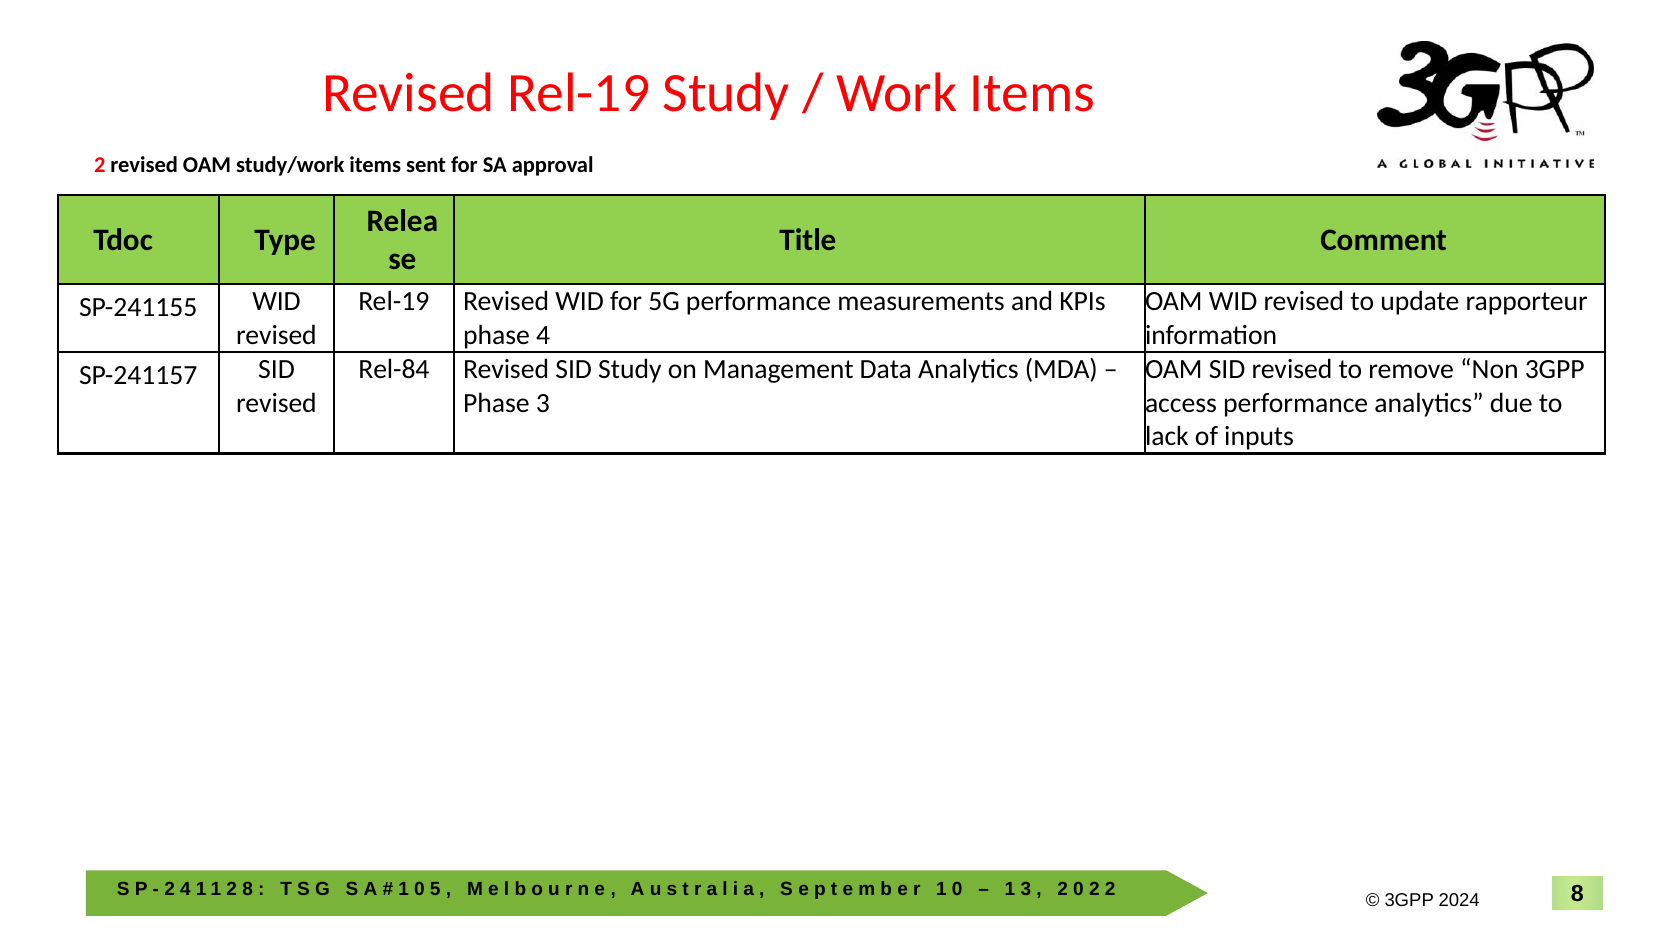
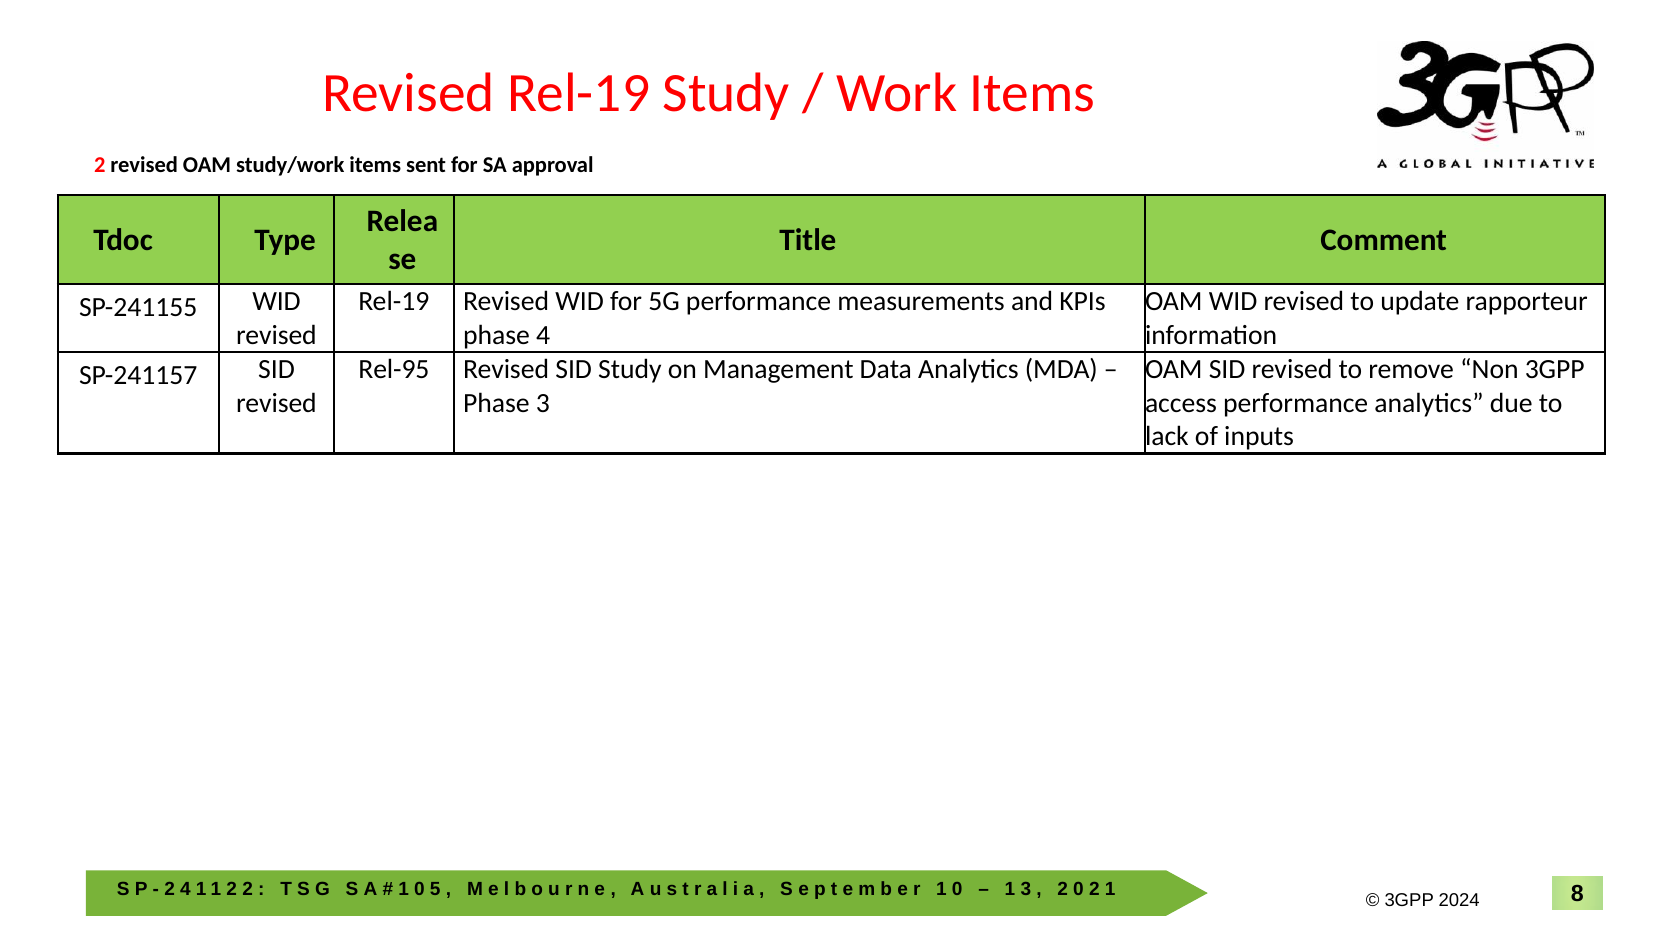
Rel-84: Rel-84 -> Rel-95
2 8: 8 -> 2
2 2: 2 -> 1
